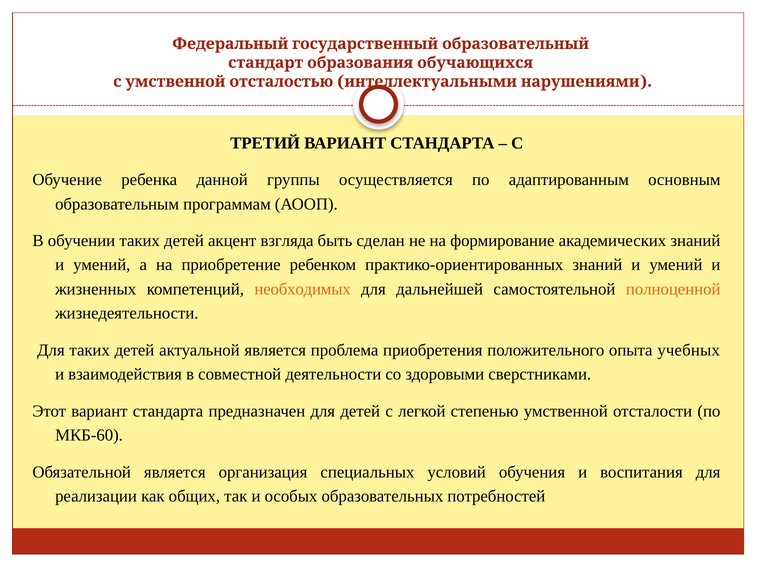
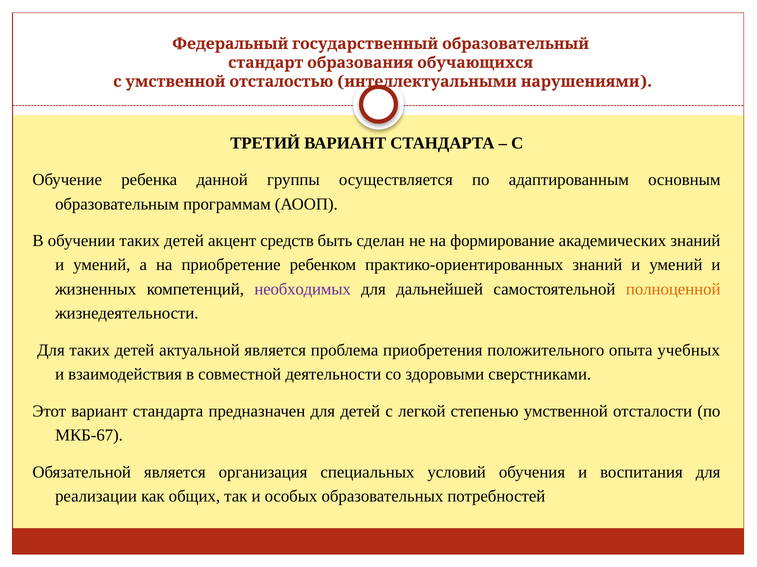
взгляда: взгляда -> средств
необходимых colour: orange -> purple
МКБ-60: МКБ-60 -> МКБ-67
